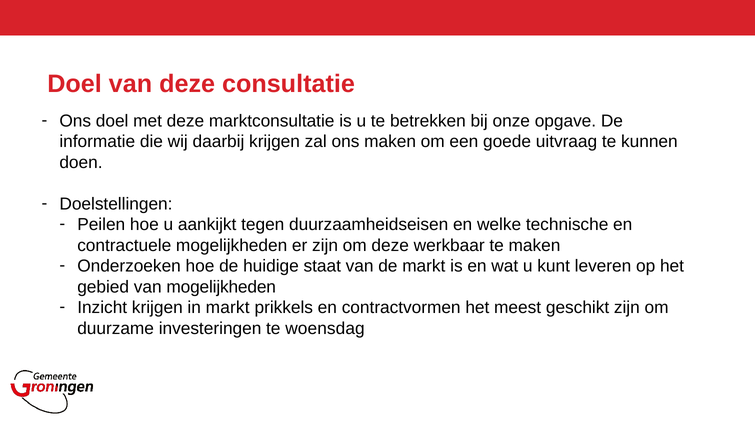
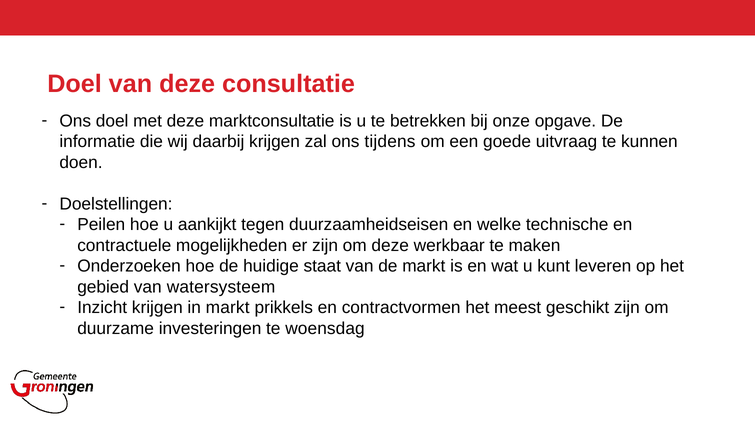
ons maken: maken -> tijdens
van mogelijkheden: mogelijkheden -> watersysteem
